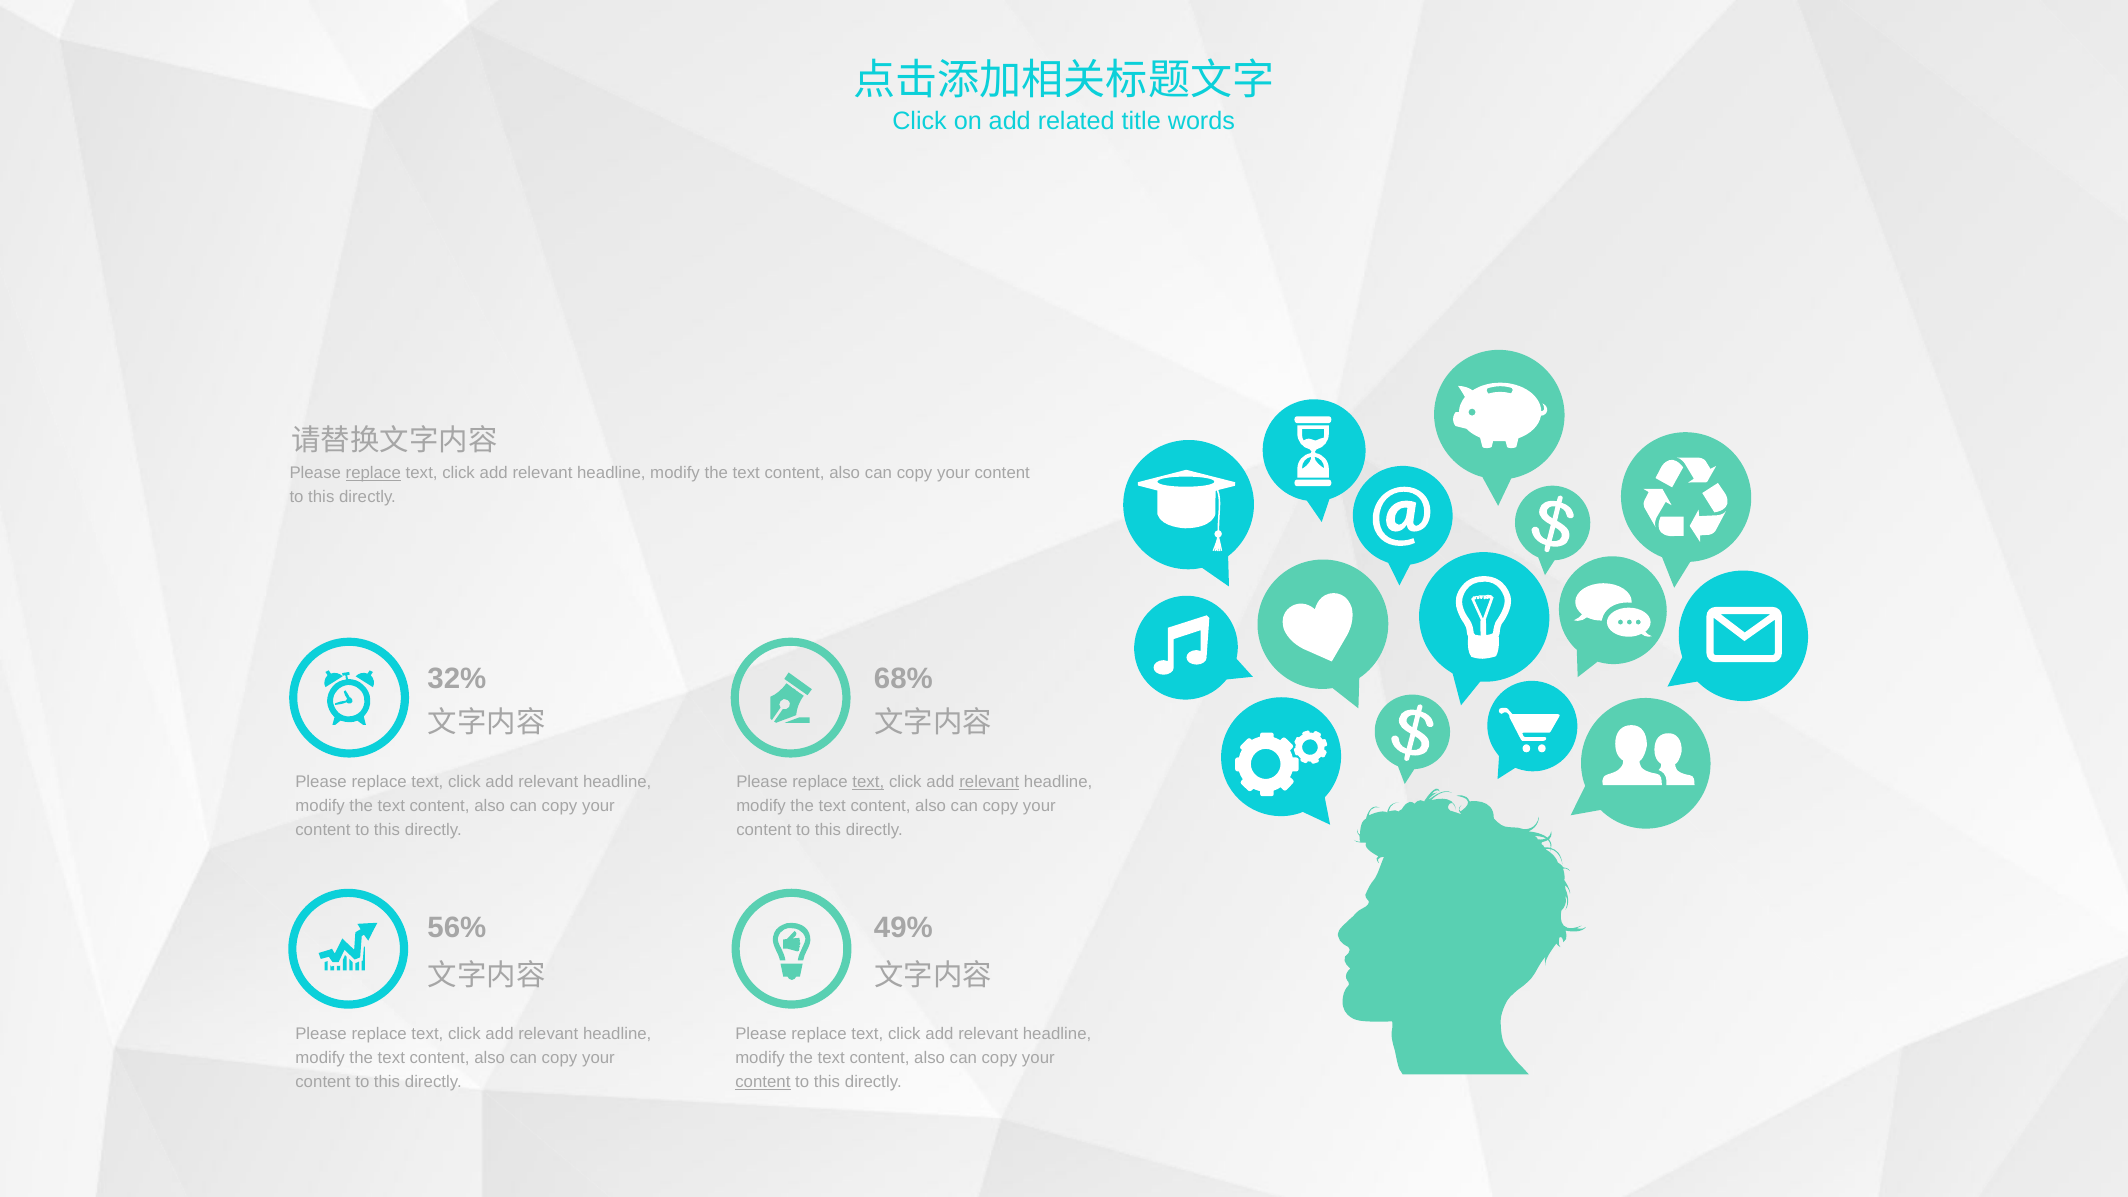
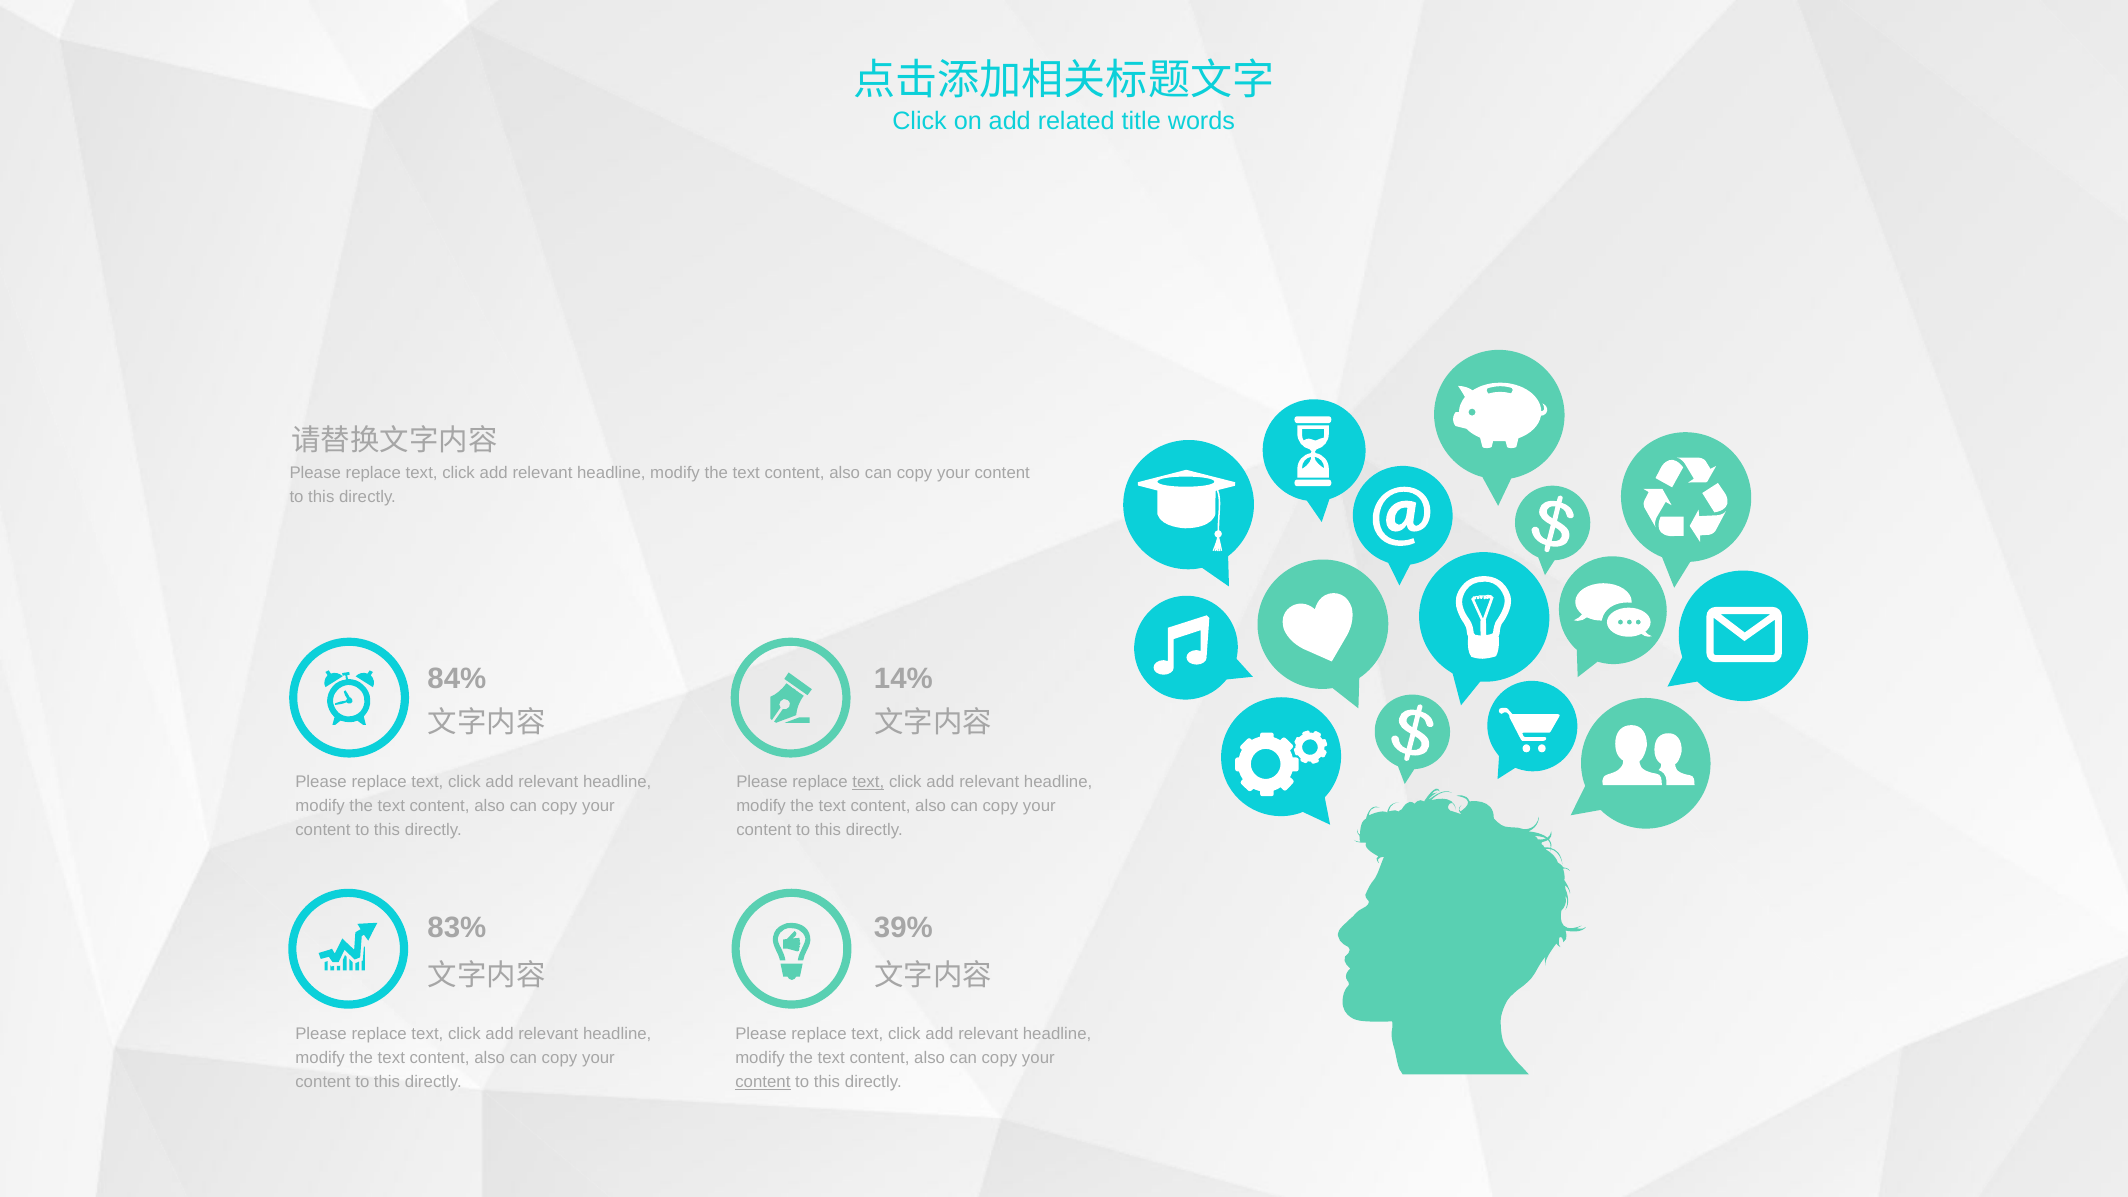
replace at (373, 473) underline: present -> none
32%: 32% -> 84%
68%: 68% -> 14%
relevant at (989, 782) underline: present -> none
56%: 56% -> 83%
49%: 49% -> 39%
